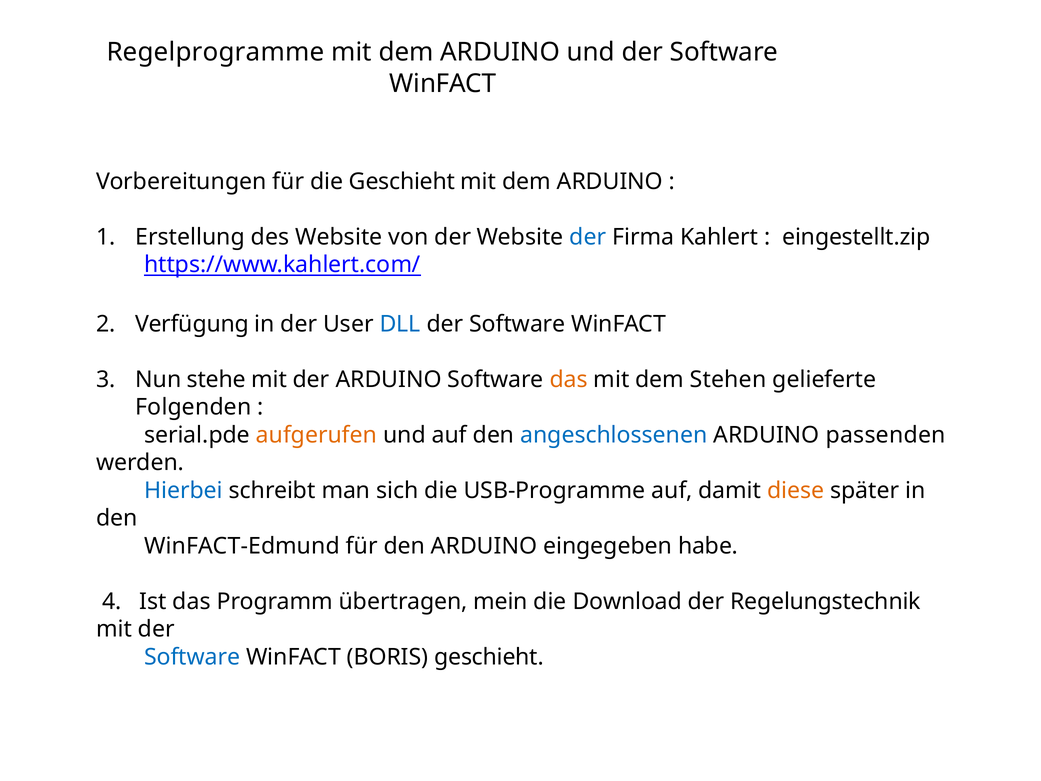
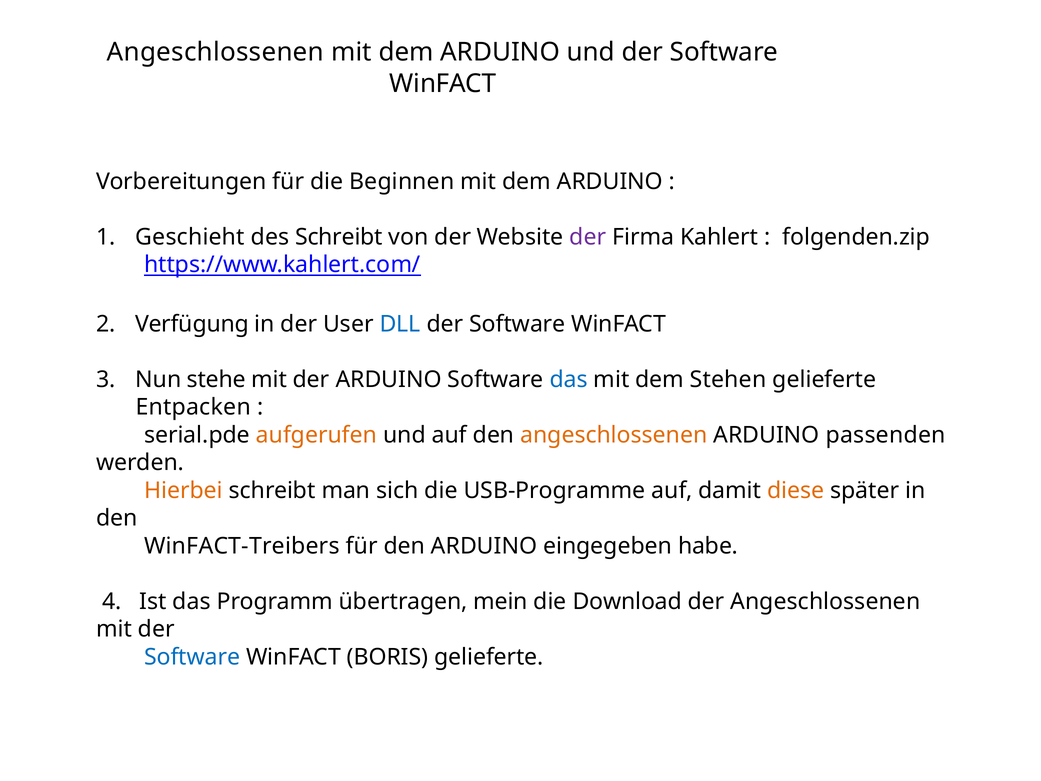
Regelprogramme at (215, 52): Regelprogramme -> Angeschlossenen
die Geschieht: Geschieht -> Beginnen
Erstellung: Erstellung -> Geschieht
des Website: Website -> Schreibt
der at (588, 237) colour: blue -> purple
eingestellt.zip: eingestellt.zip -> folgenden.zip
das at (569, 379) colour: orange -> blue
Folgenden: Folgenden -> Entpacken
angeschlossenen at (614, 435) colour: blue -> orange
Hierbei colour: blue -> orange
WinFACT-Edmund: WinFACT-Edmund -> WinFACT-Treibers
der Regelungstechnik: Regelungstechnik -> Angeschlossenen
BORIS geschieht: geschieht -> gelieferte
